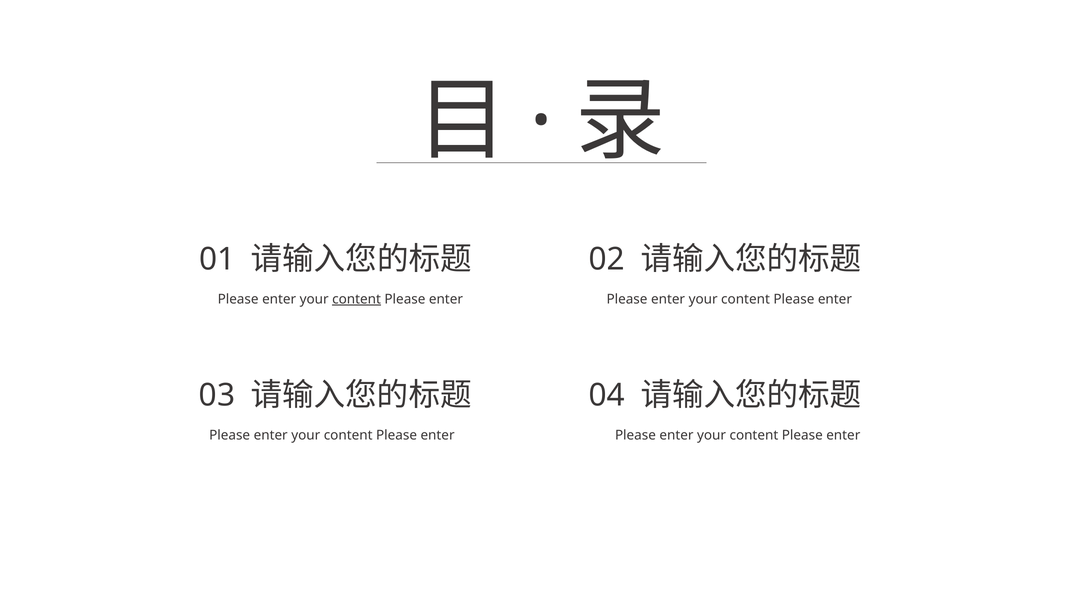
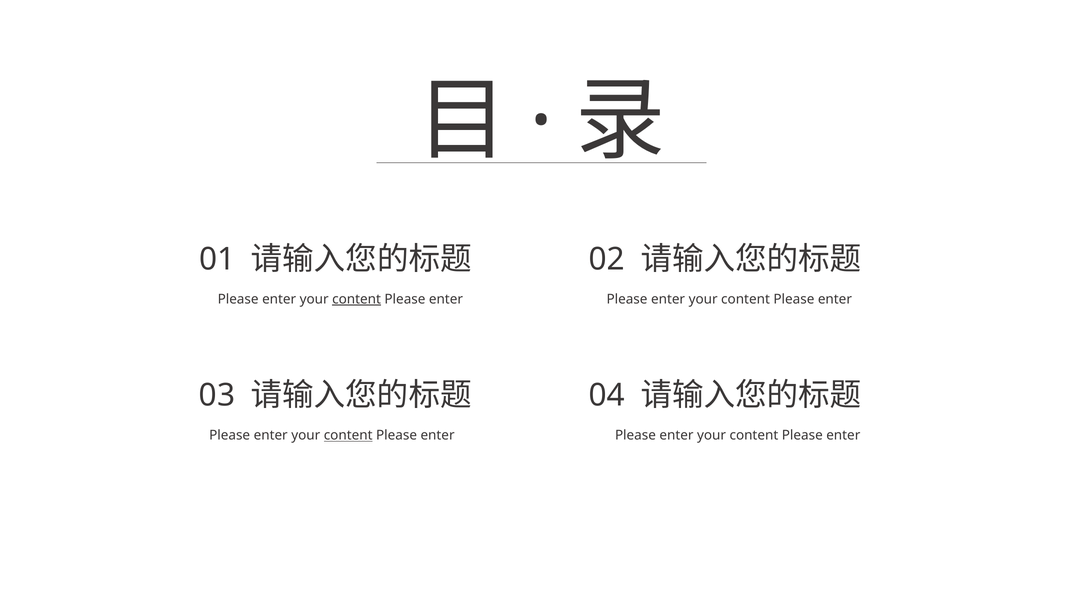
content at (348, 435) underline: none -> present
